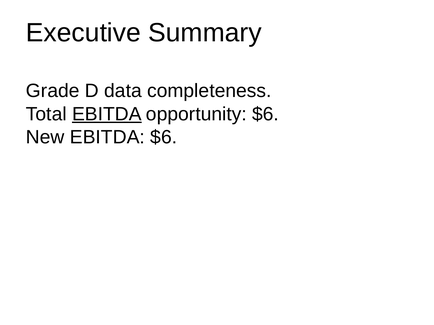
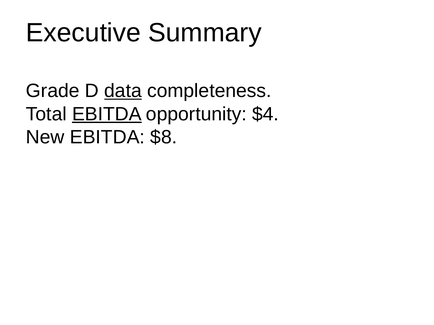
data underline: none -> present
opportunity $6: $6 -> $4
EBITDA $6: $6 -> $8
